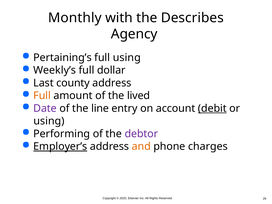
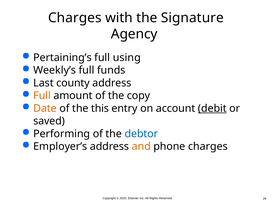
Monthly at (75, 18): Monthly -> Charges
Describes: Describes -> Signature
dollar: dollar -> funds
lived: lived -> copy
Date colour: purple -> orange
line: line -> this
using at (49, 121): using -> saved
debtor colour: purple -> blue
Employer’s underline: present -> none
